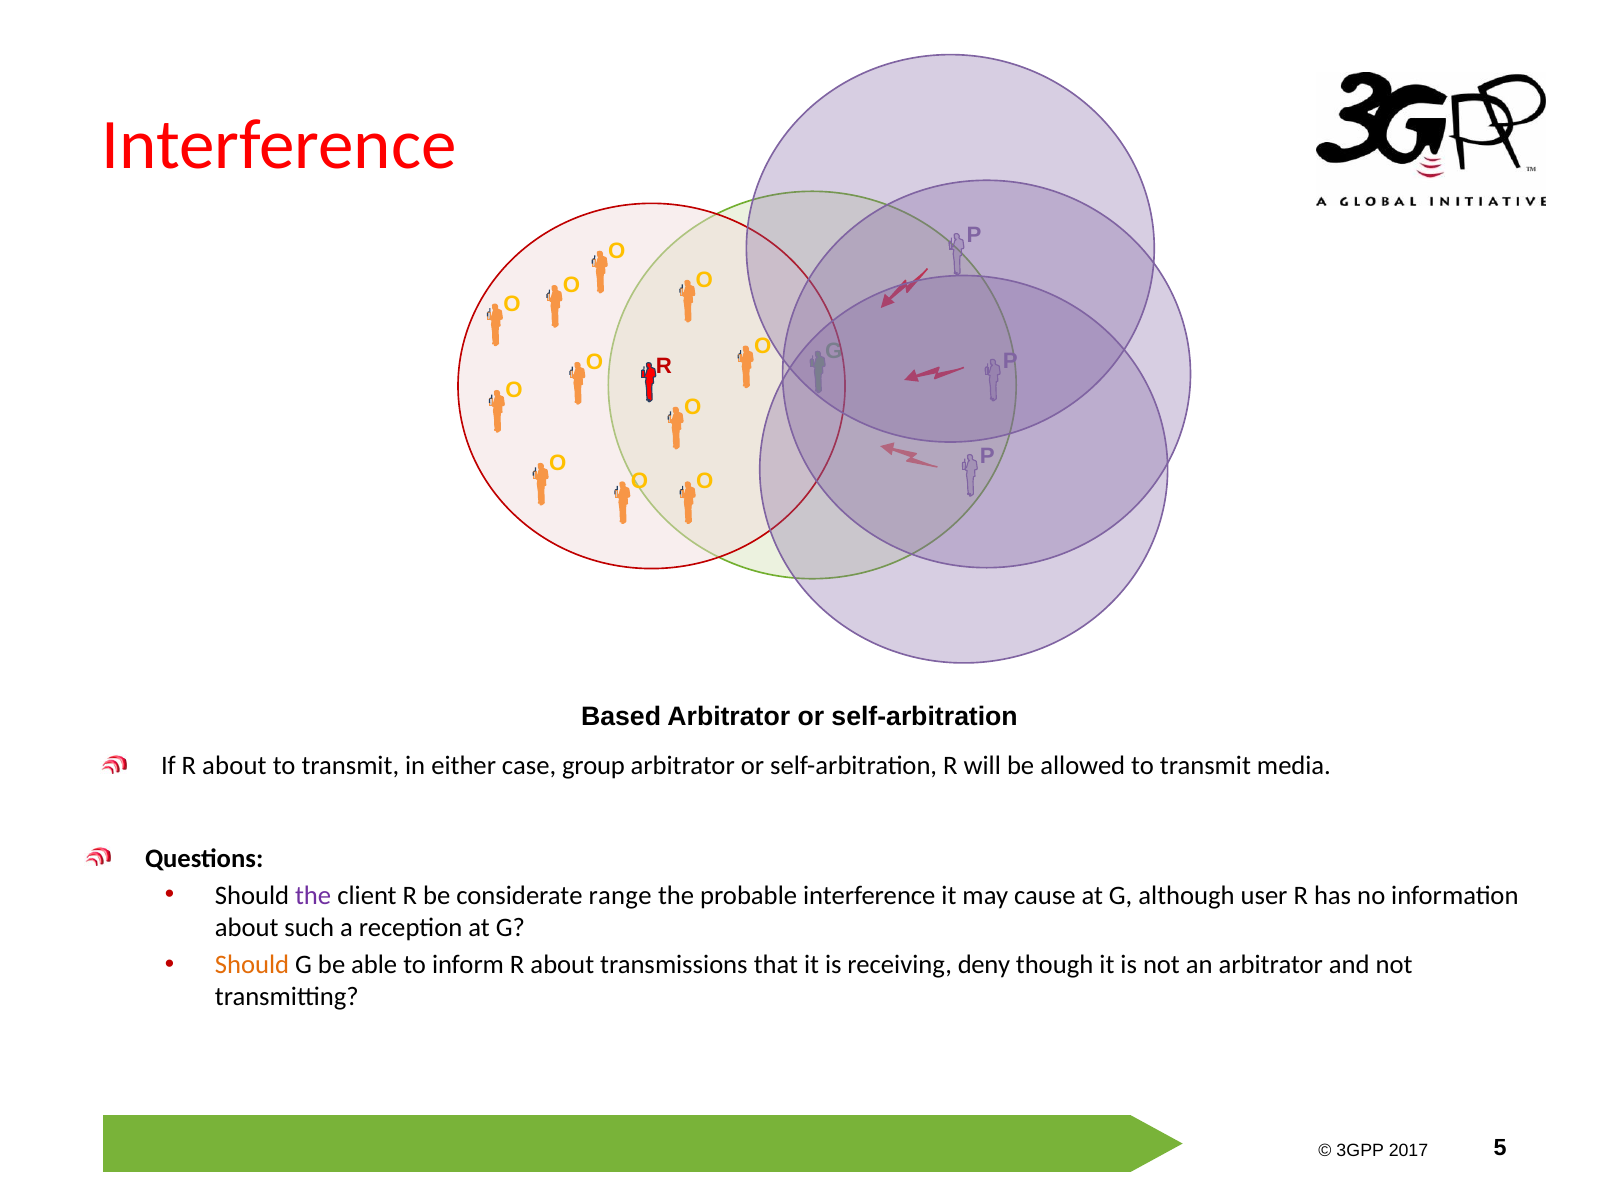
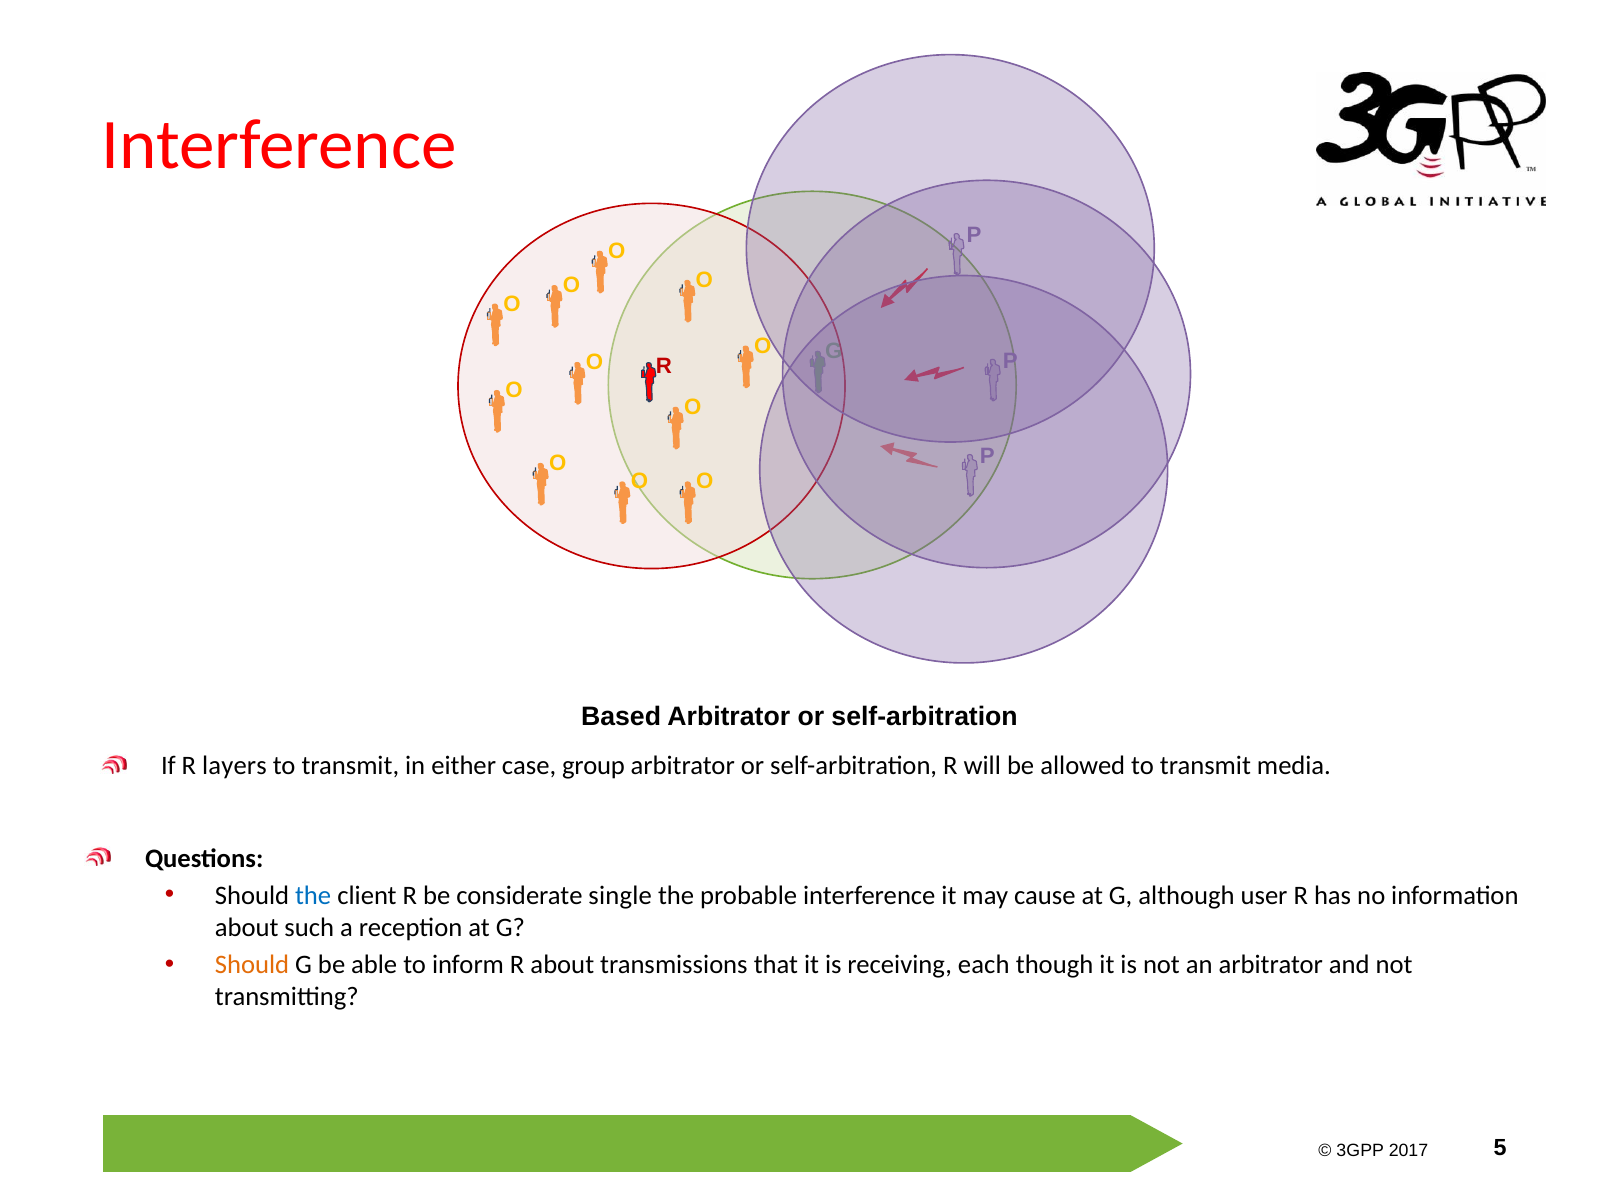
If R about: about -> layers
the at (313, 896) colour: purple -> blue
range: range -> single
deny: deny -> each
